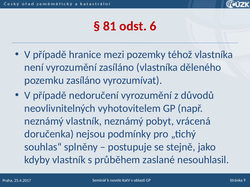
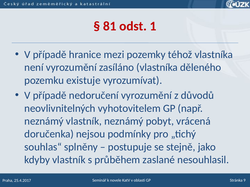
6: 6 -> 1
pozemku zasíláno: zasíláno -> existuje
